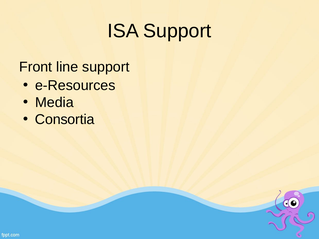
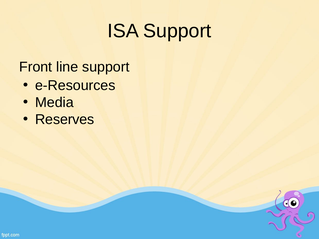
Consortia: Consortia -> Reserves
